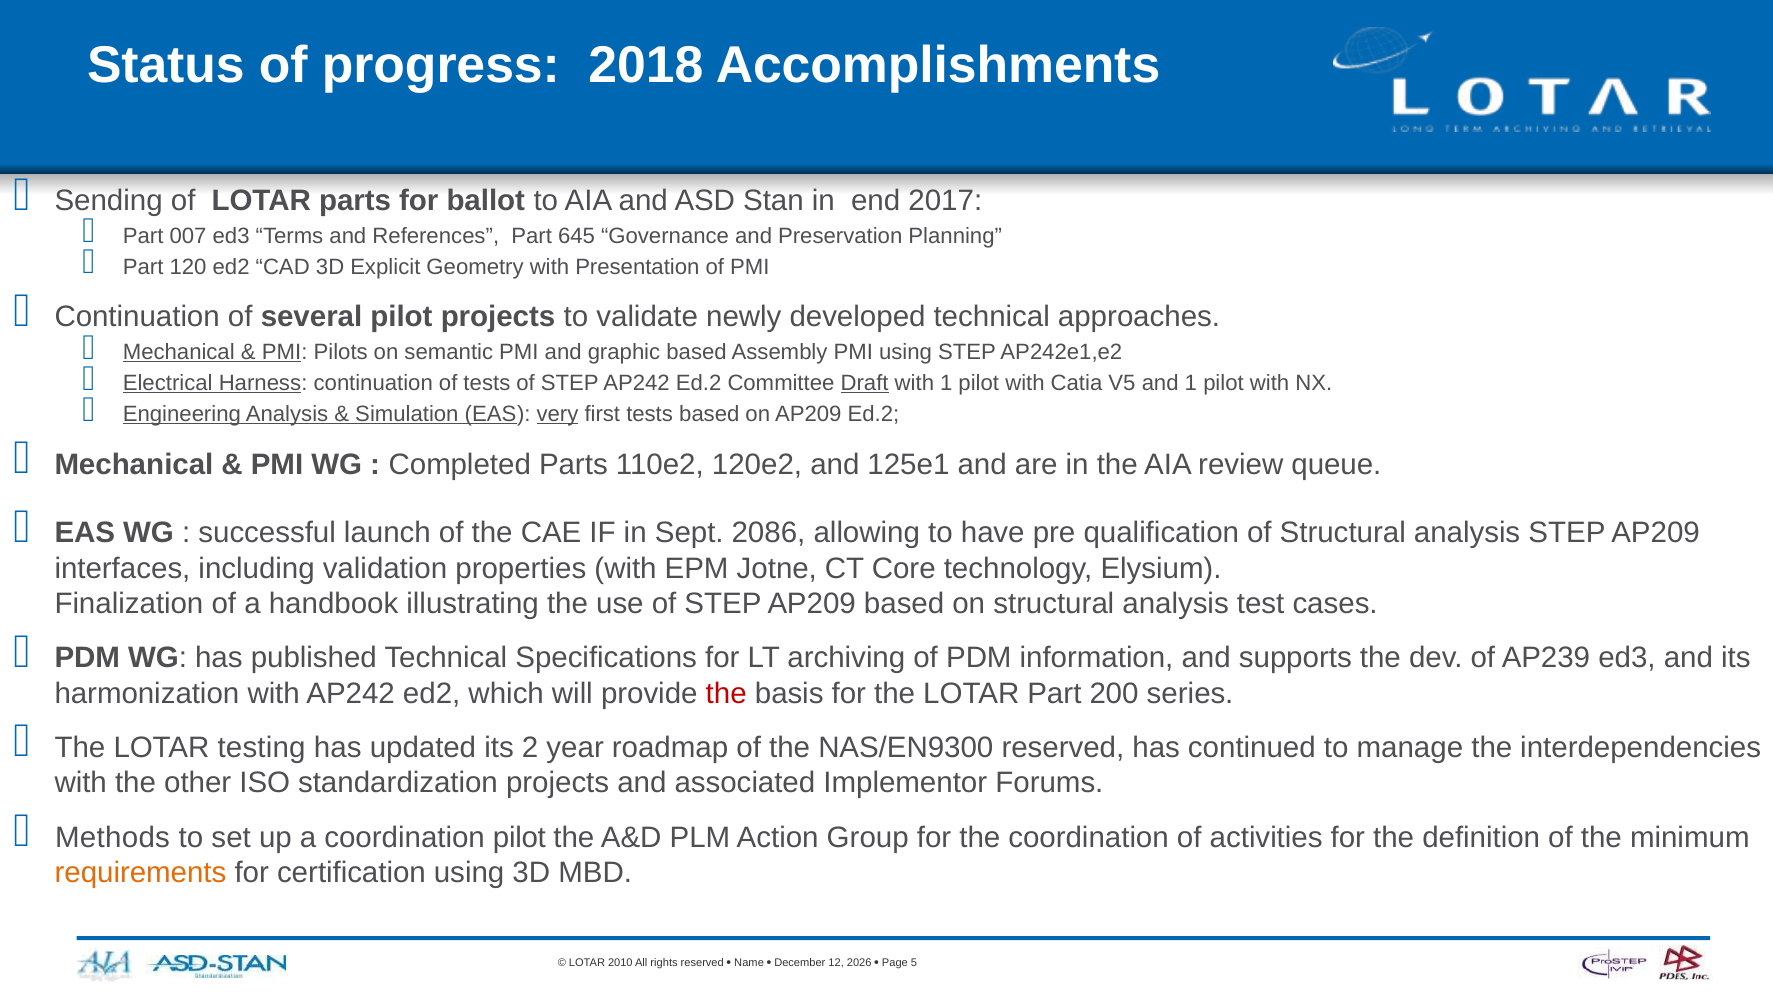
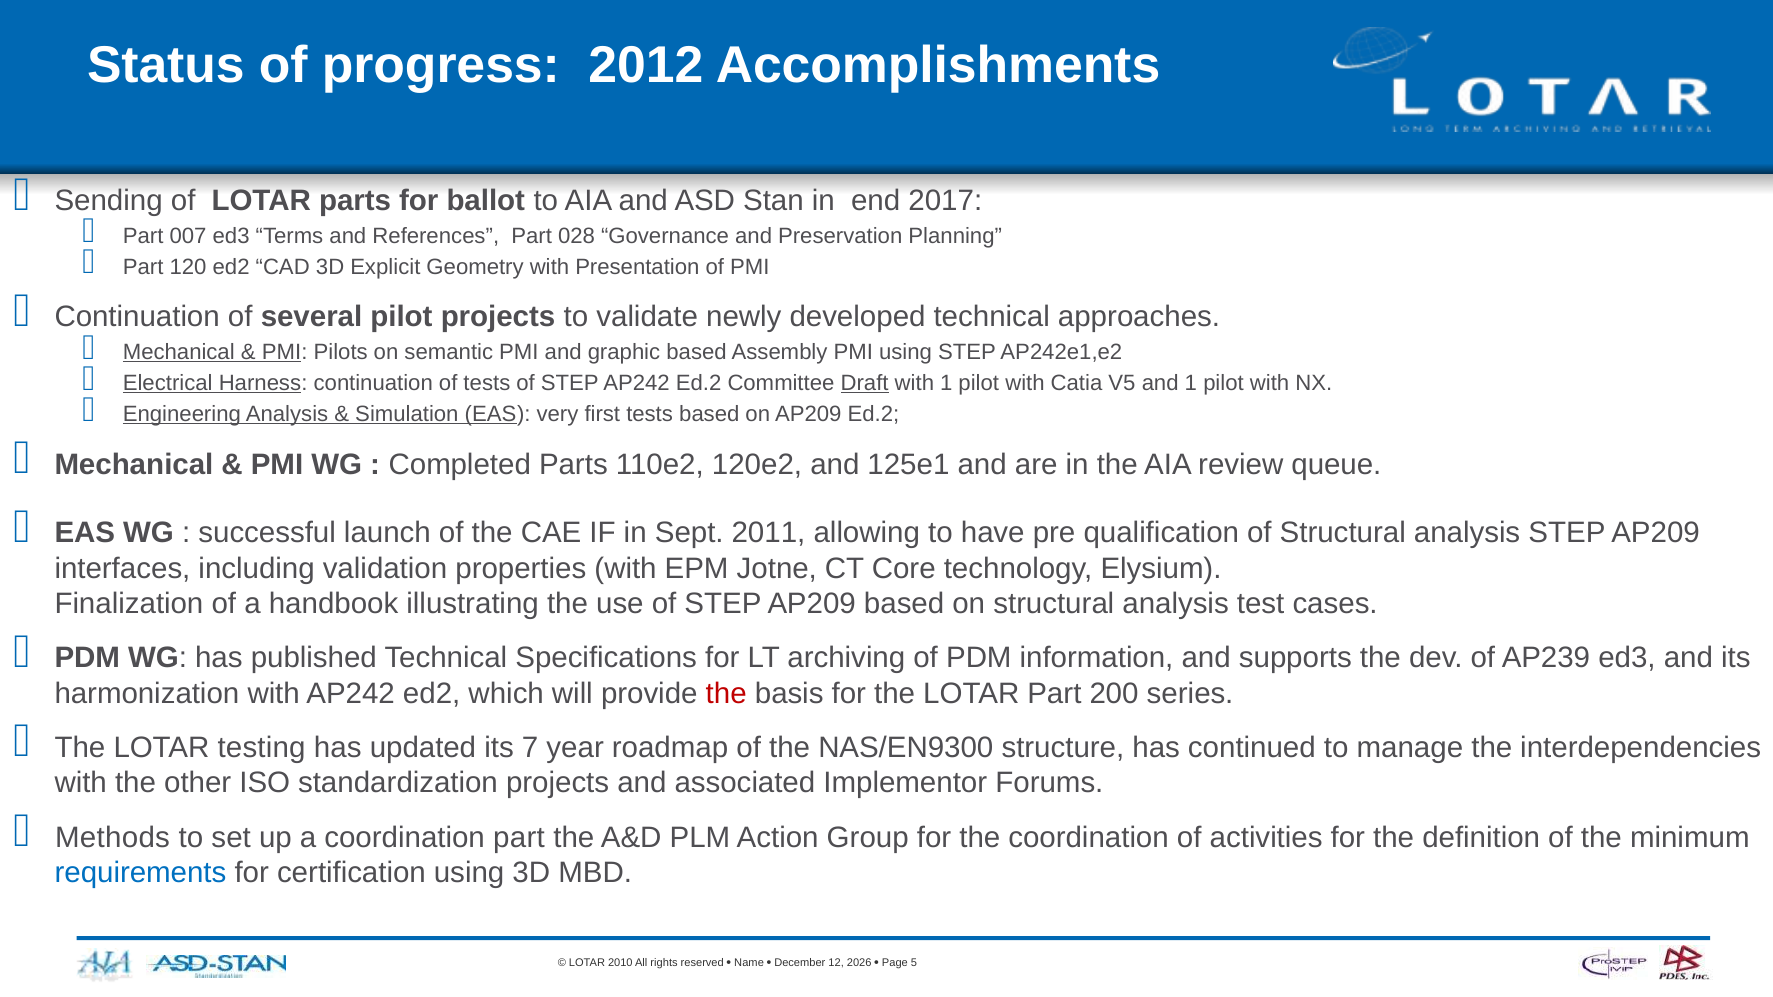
2018: 2018 -> 2012
645: 645 -> 028
very underline: present -> none
2086: 2086 -> 2011
2: 2 -> 7
NAS/EN9300 reserved: reserved -> structure
coordination pilot: pilot -> part
requirements colour: orange -> blue
